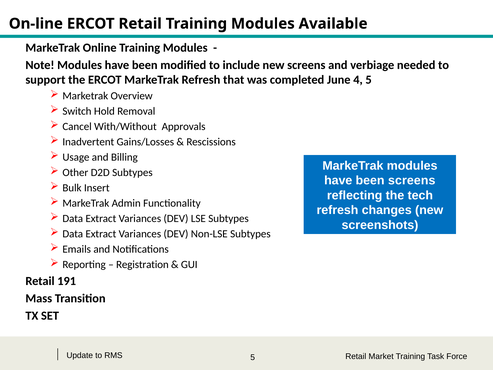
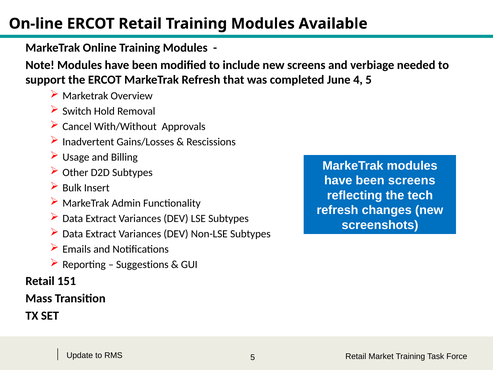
Registration: Registration -> Suggestions
191: 191 -> 151
